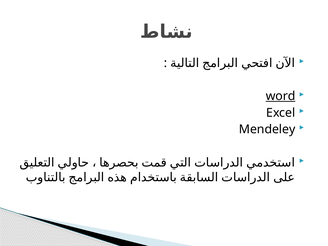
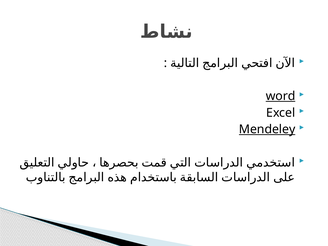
Mendeley underline: none -> present
